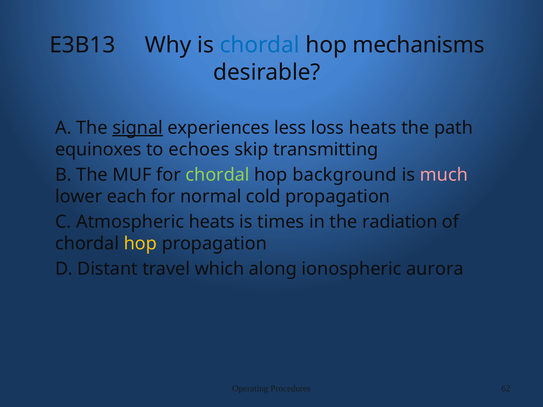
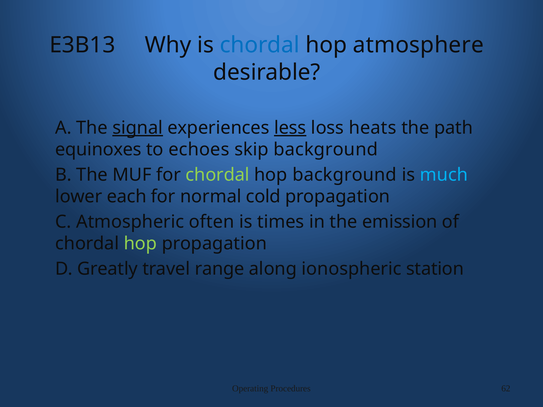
mechanisms: mechanisms -> atmosphere
less underline: none -> present
skip transmitting: transmitting -> background
much colour: pink -> light blue
Atmospheric heats: heats -> often
radiation: radiation -> emission
hop at (140, 244) colour: yellow -> light green
Distant: Distant -> Greatly
which: which -> range
aurora: aurora -> station
